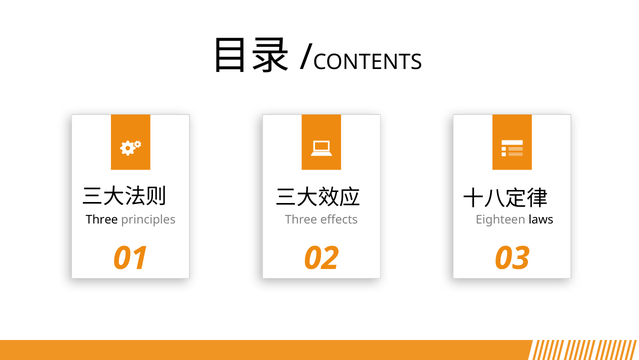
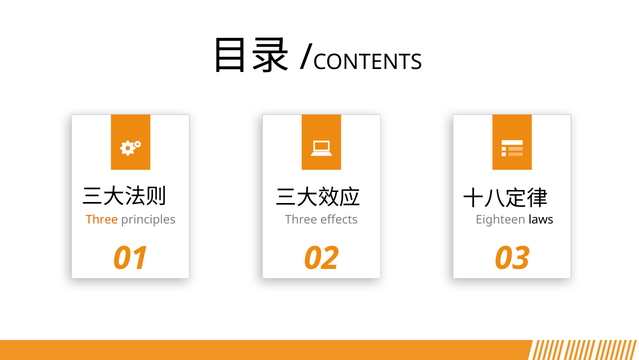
Three at (102, 219) colour: black -> orange
